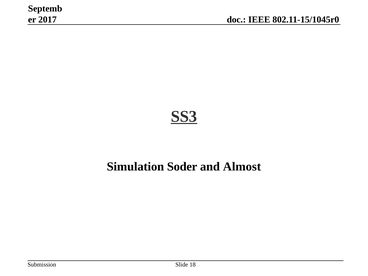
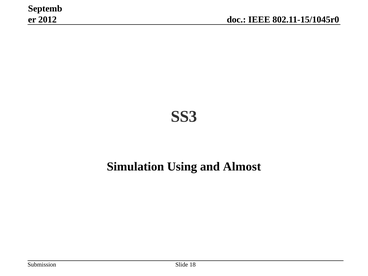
2017: 2017 -> 2012
SS3 underline: present -> none
Soder: Soder -> Using
